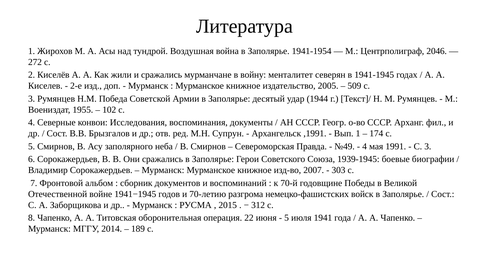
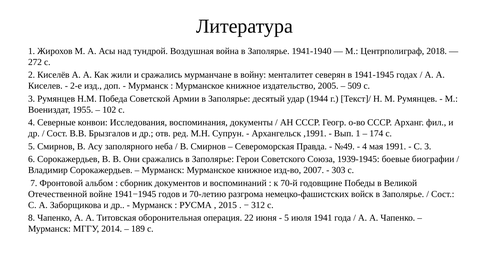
1941-1954: 1941-1954 -> 1941-1940
2046: 2046 -> 2018
